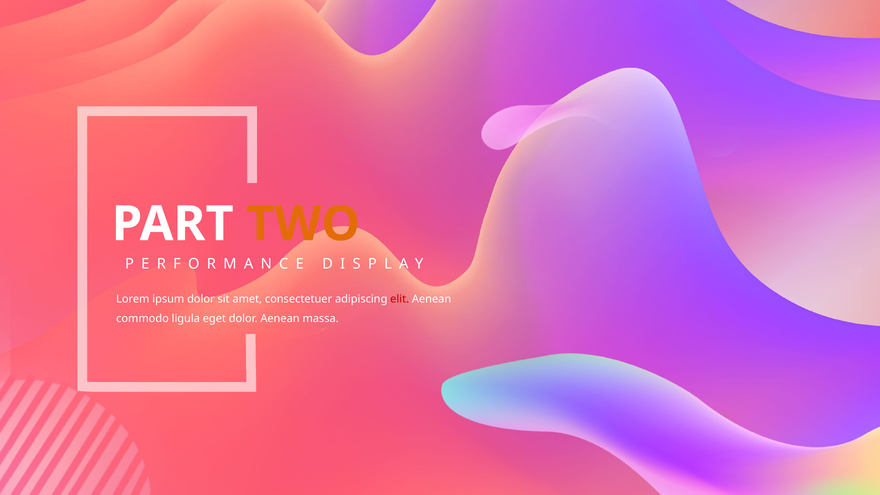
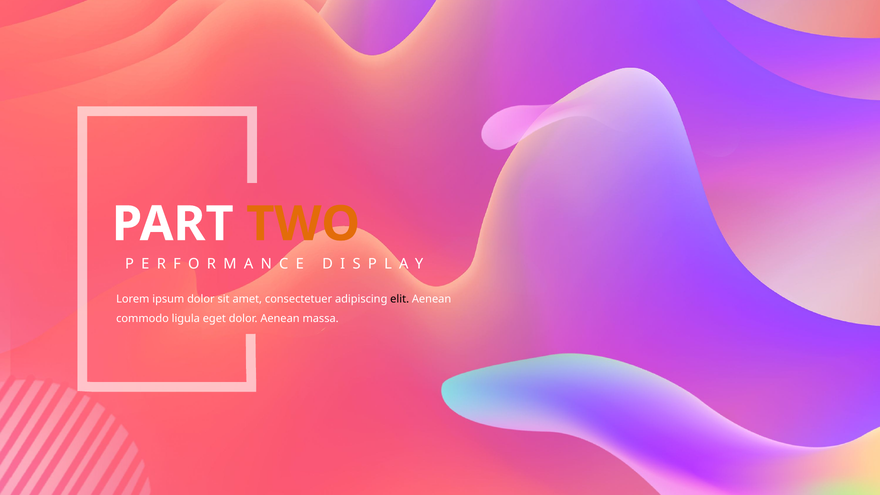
elit colour: red -> black
